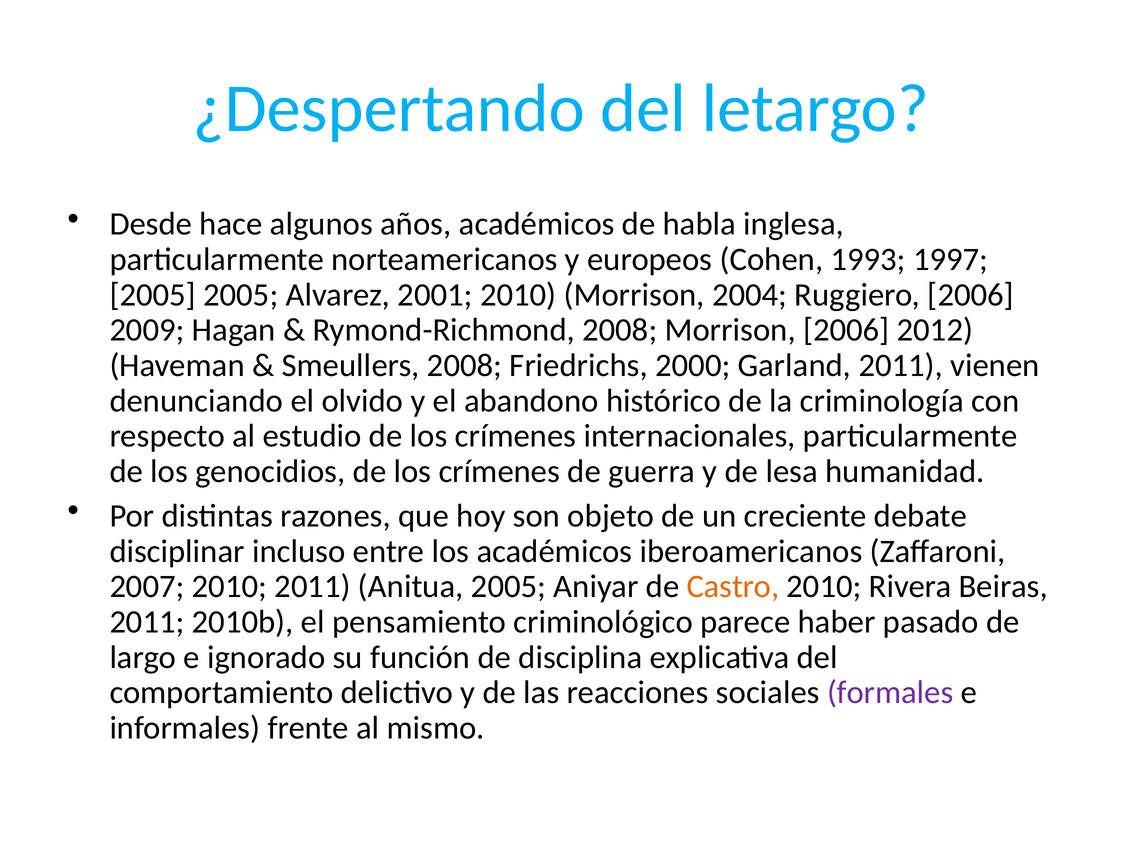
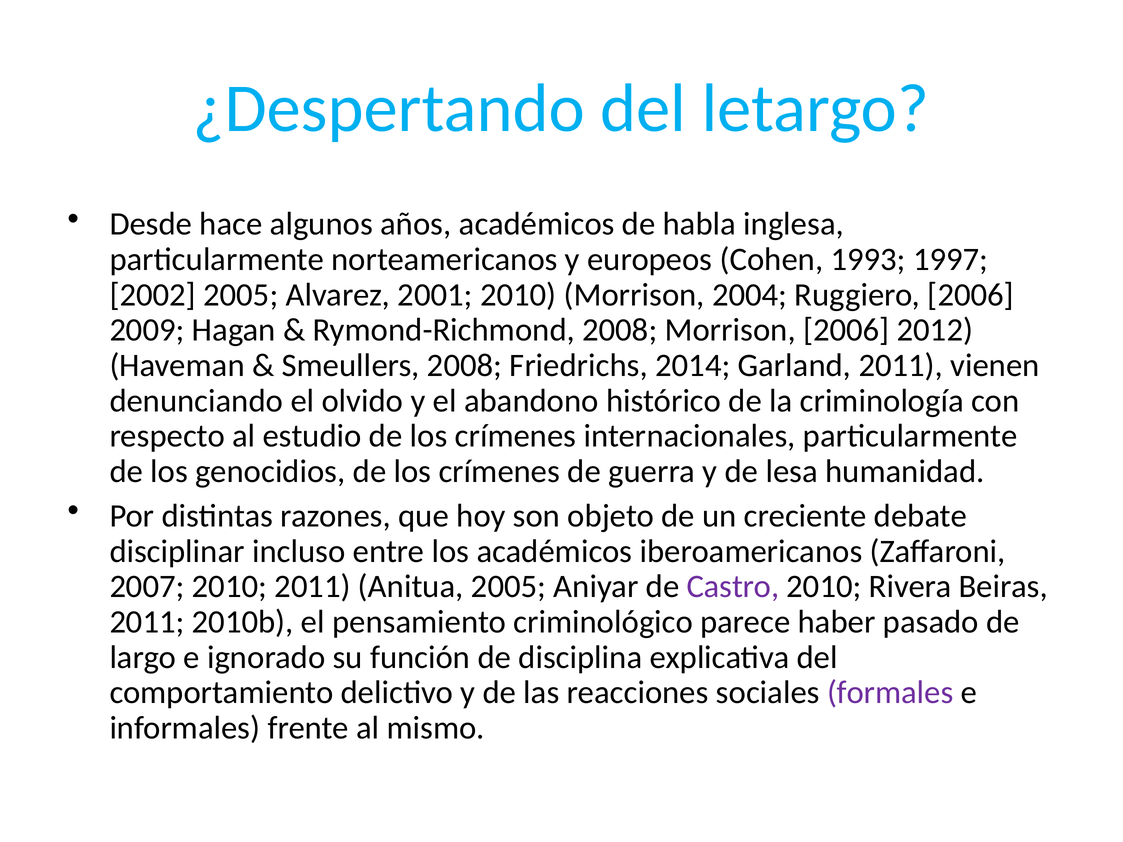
2005 at (153, 295): 2005 -> 2002
2000: 2000 -> 2014
Castro colour: orange -> purple
